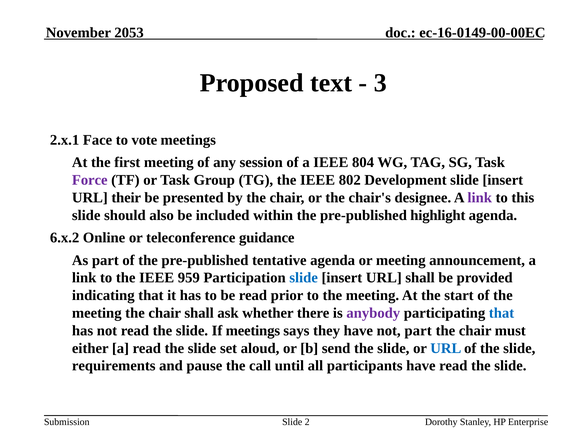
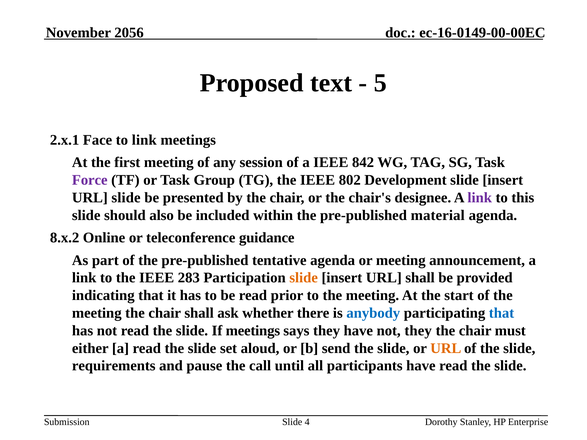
2053: 2053 -> 2056
3: 3 -> 5
to vote: vote -> link
804: 804 -> 842
URL their: their -> slide
highlight: highlight -> material
6.x.2: 6.x.2 -> 8.x.2
959: 959 -> 283
slide at (304, 278) colour: blue -> orange
anybody colour: purple -> blue
not part: part -> they
URL at (446, 348) colour: blue -> orange
2: 2 -> 4
